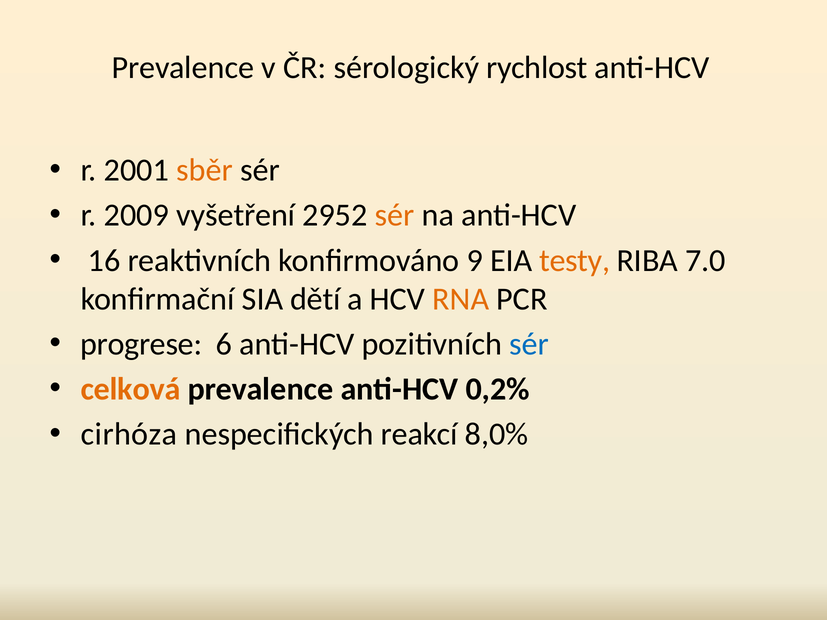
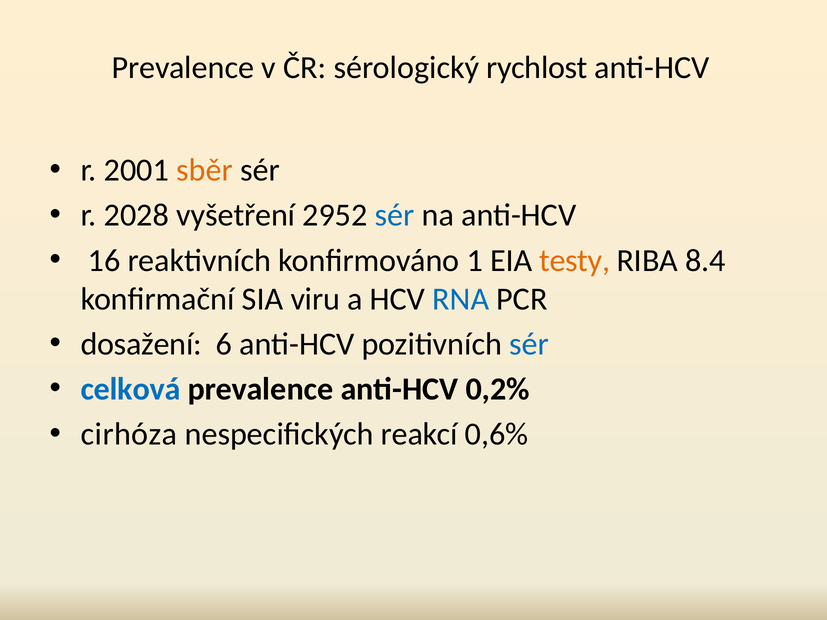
2009: 2009 -> 2028
sér at (395, 215) colour: orange -> blue
9: 9 -> 1
7.0: 7.0 -> 8.4
dětí: dětí -> viru
RNA colour: orange -> blue
progrese: progrese -> dosažení
celková colour: orange -> blue
8,0%: 8,0% -> 0,6%
